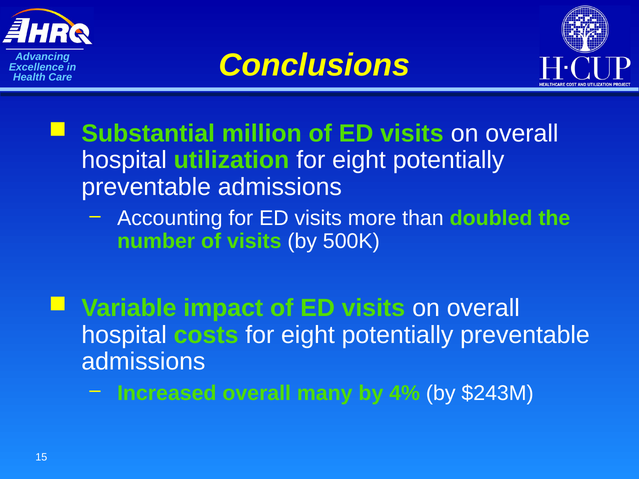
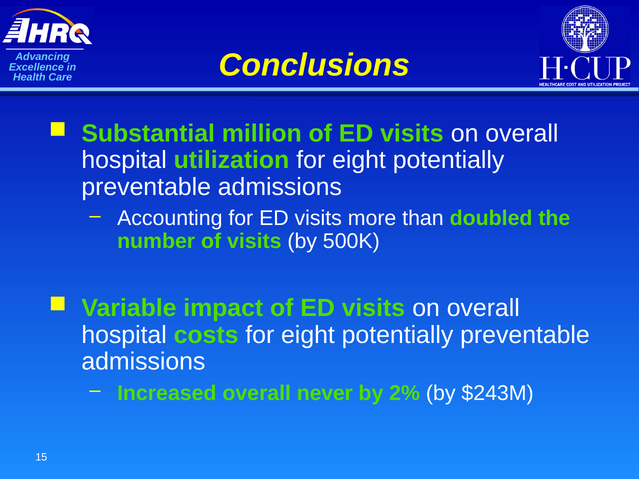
many: many -> never
4%: 4% -> 2%
